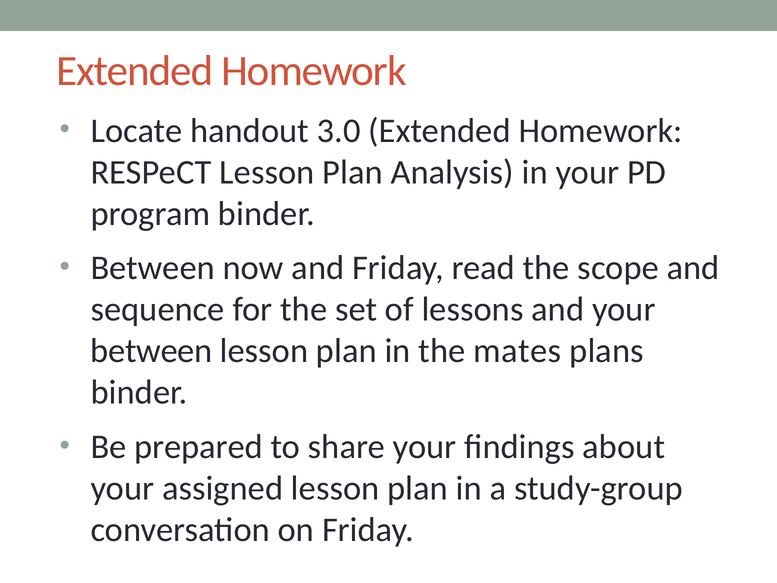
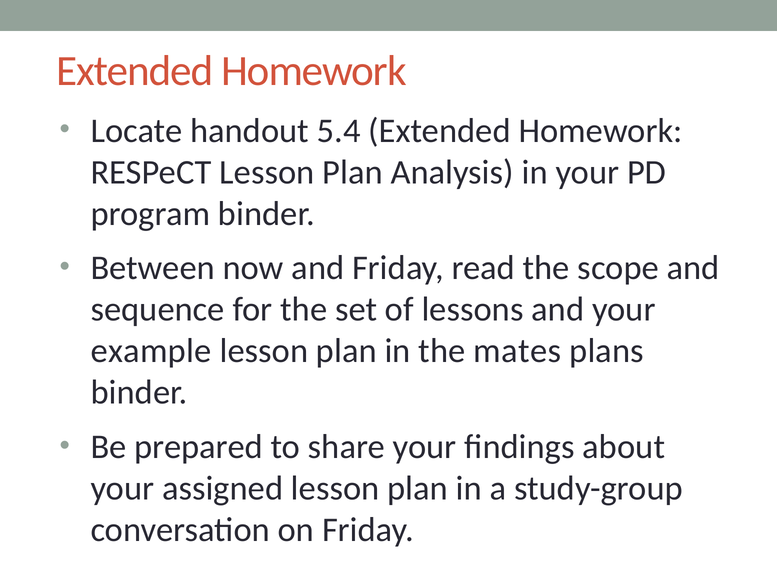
3.0: 3.0 -> 5.4
between at (151, 351): between -> example
